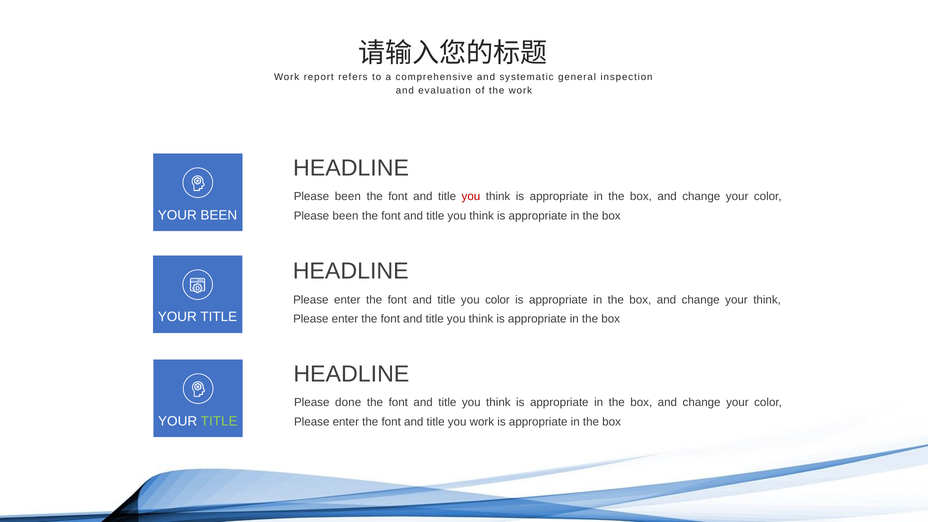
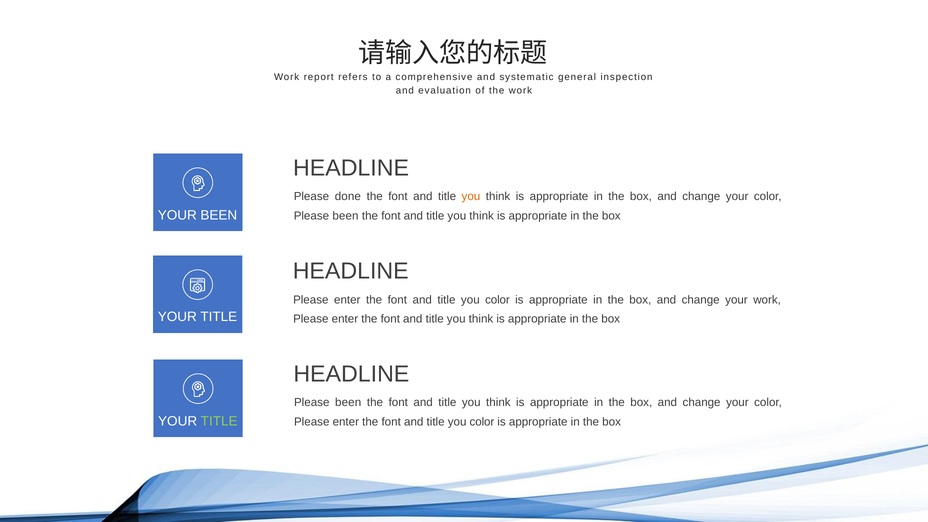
been at (348, 197): been -> done
you at (471, 197) colour: red -> orange
your think: think -> work
done at (348, 403): done -> been
work at (482, 422): work -> color
